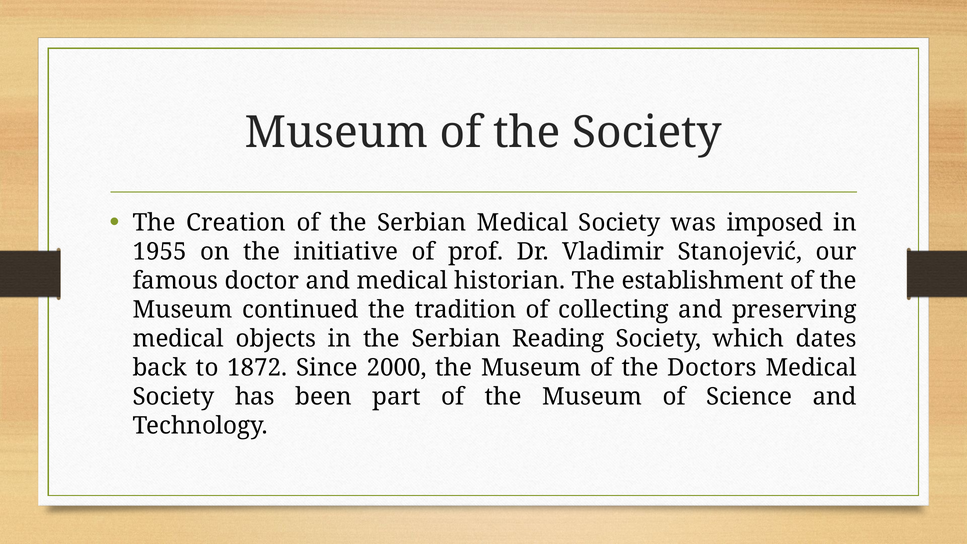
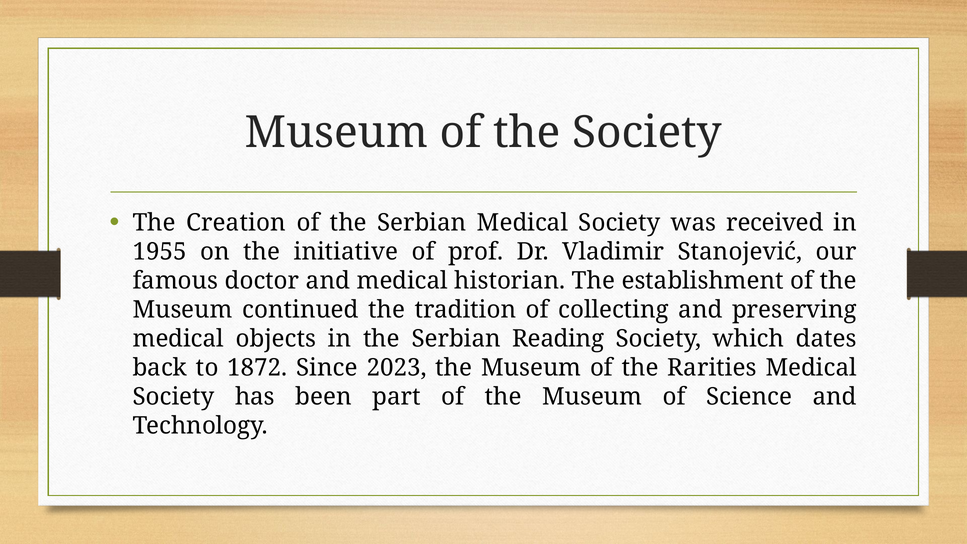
imposed: imposed -> received
2000: 2000 -> 2023
Doctors: Doctors -> Rarities
